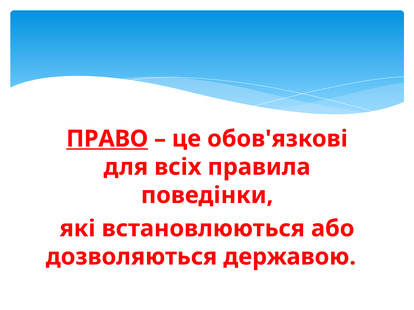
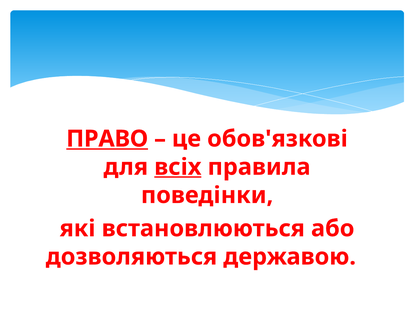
всіх underline: none -> present
